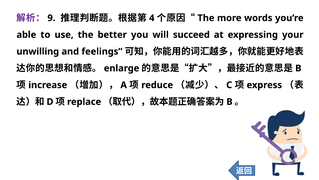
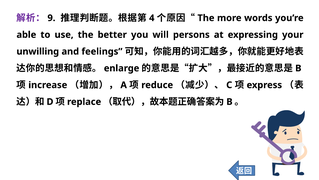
succeed: succeed -> persons
